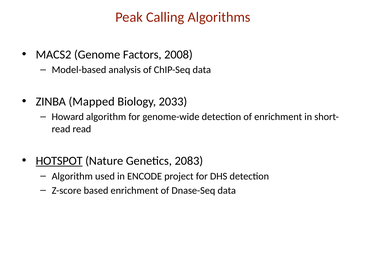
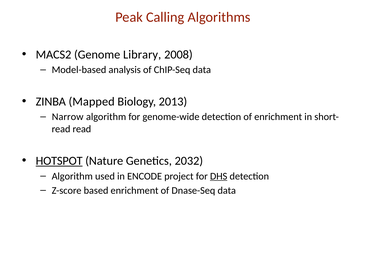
Factors: Factors -> Library
2033: 2033 -> 2013
Howard: Howard -> Narrow
2083: 2083 -> 2032
DHS underline: none -> present
